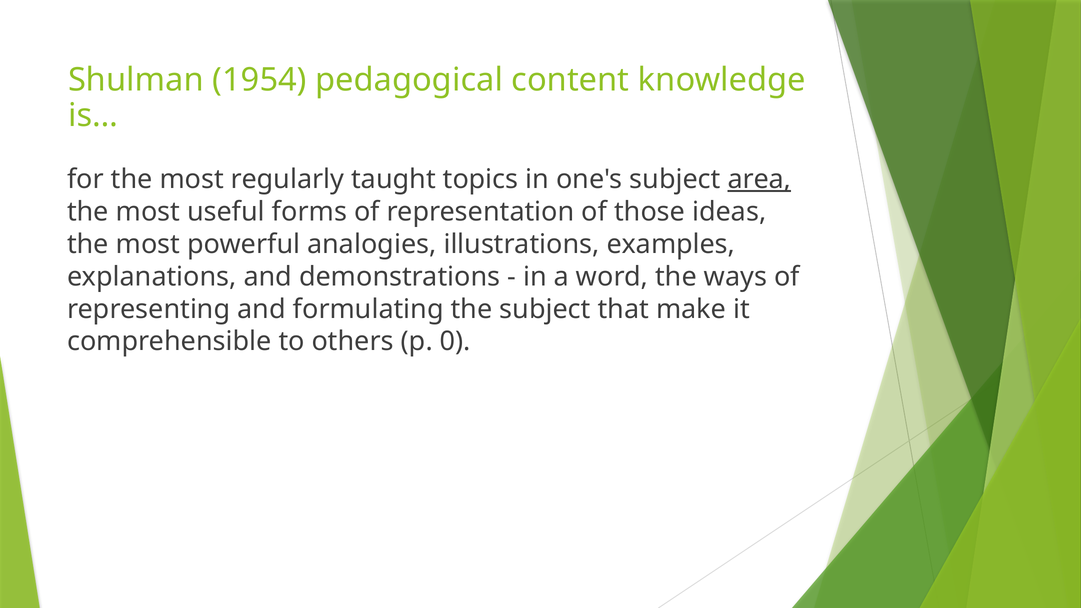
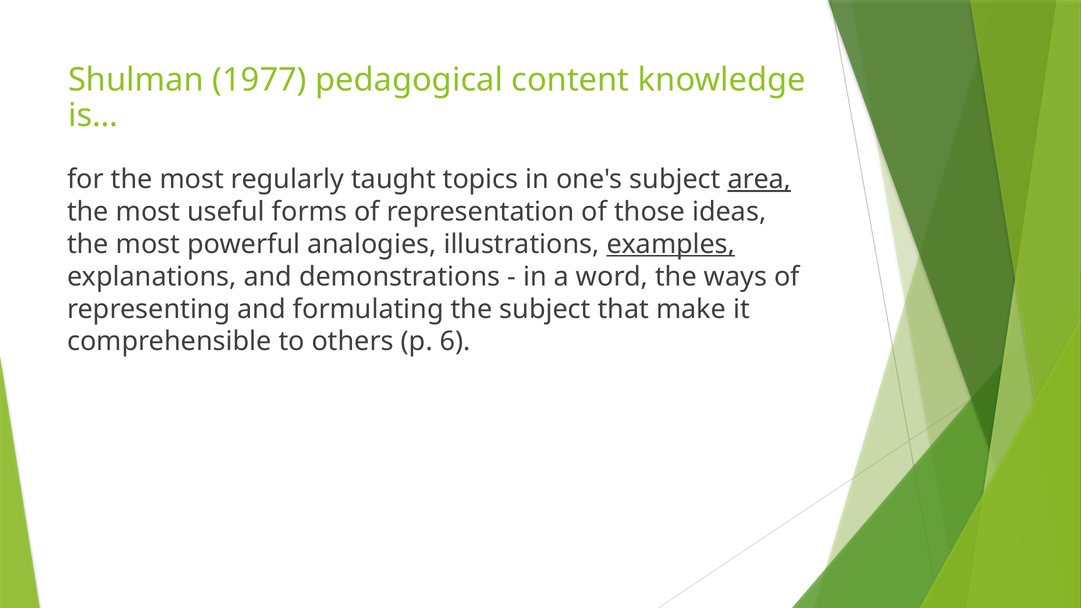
1954: 1954 -> 1977
examples underline: none -> present
0: 0 -> 6
